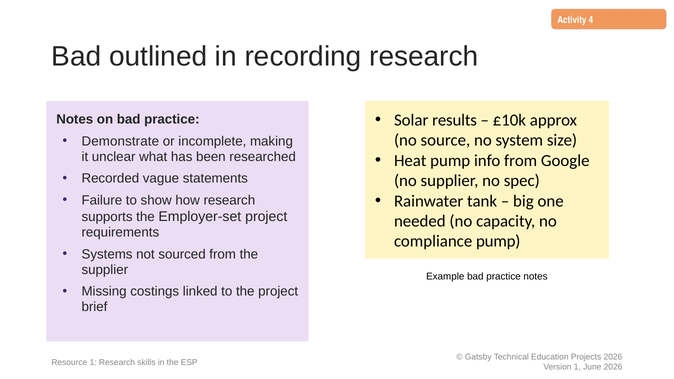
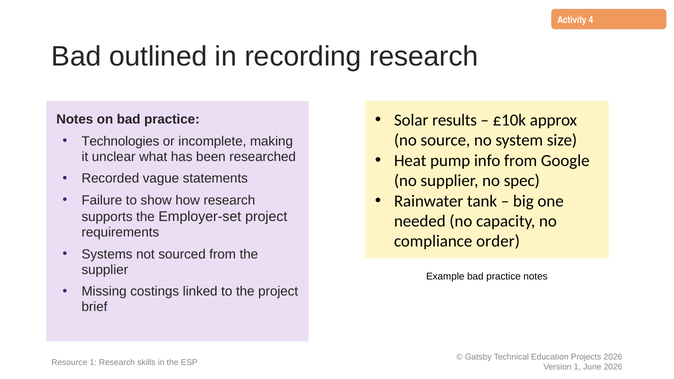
Demonstrate: Demonstrate -> Technologies
compliance pump: pump -> order
